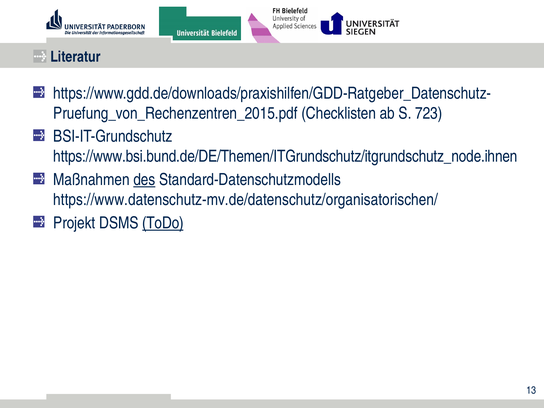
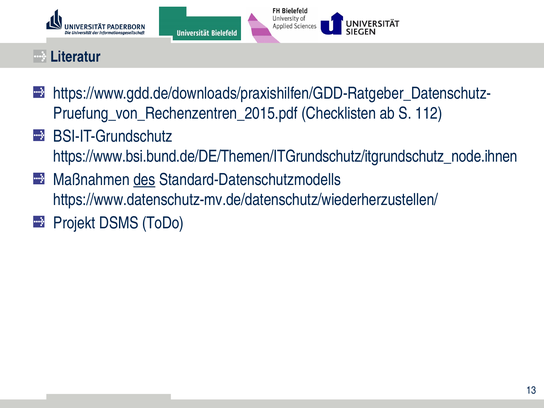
723: 723 -> 112
https://www.datenschutz-mv.de/datenschutz/organisatorischen/: https://www.datenschutz-mv.de/datenschutz/organisatorischen/ -> https://www.datenschutz-mv.de/datenschutz/wiederherzustellen/
ToDo underline: present -> none
